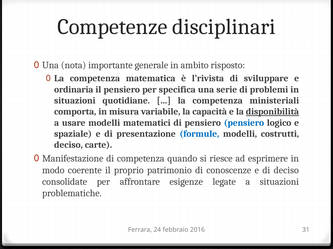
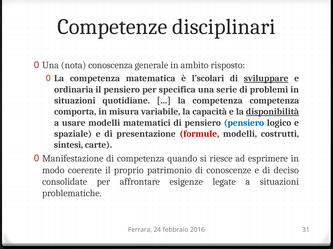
importante: importante -> conoscenza
l’rivista: l’rivista -> l’scolari
sviluppare underline: none -> present
competenza ministeriali: ministeriali -> competenza
formule colour: blue -> red
deciso at (68, 145): deciso -> sintesi
